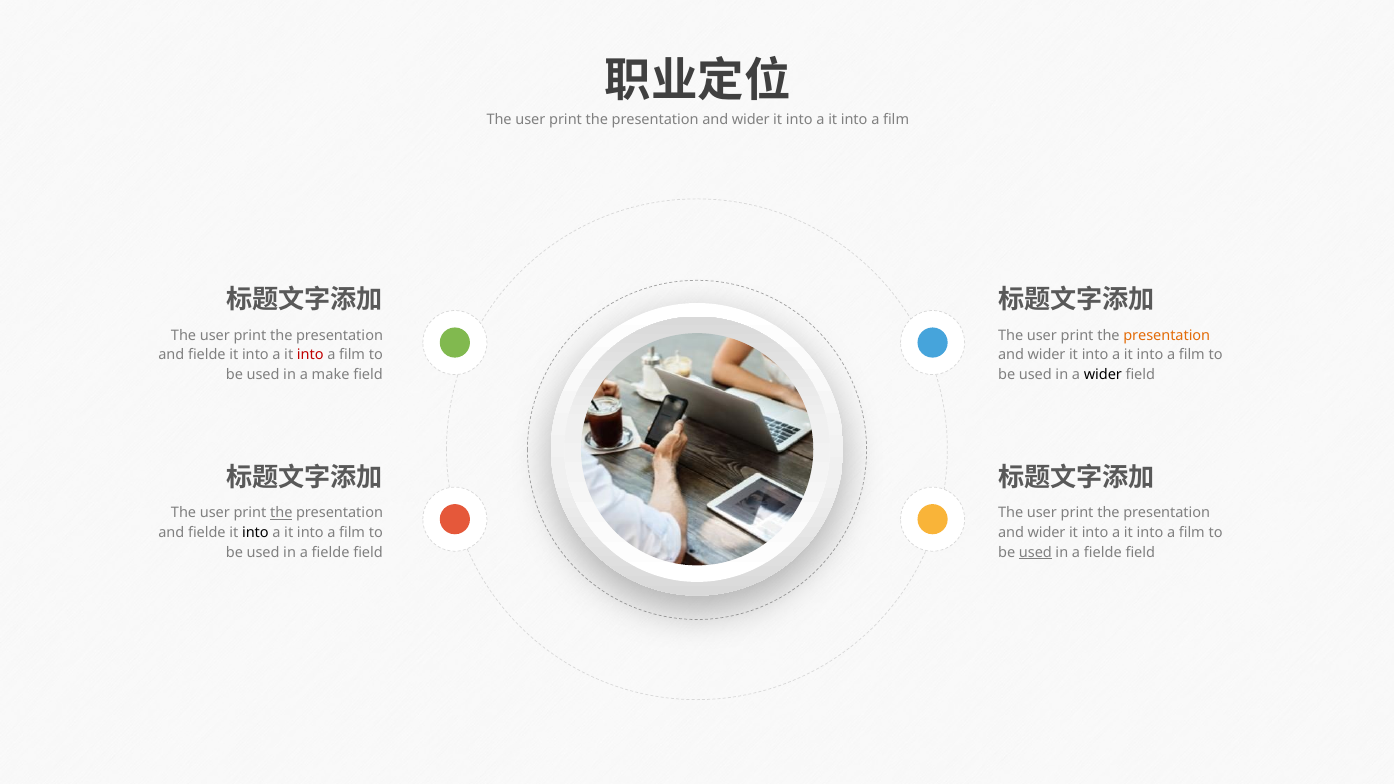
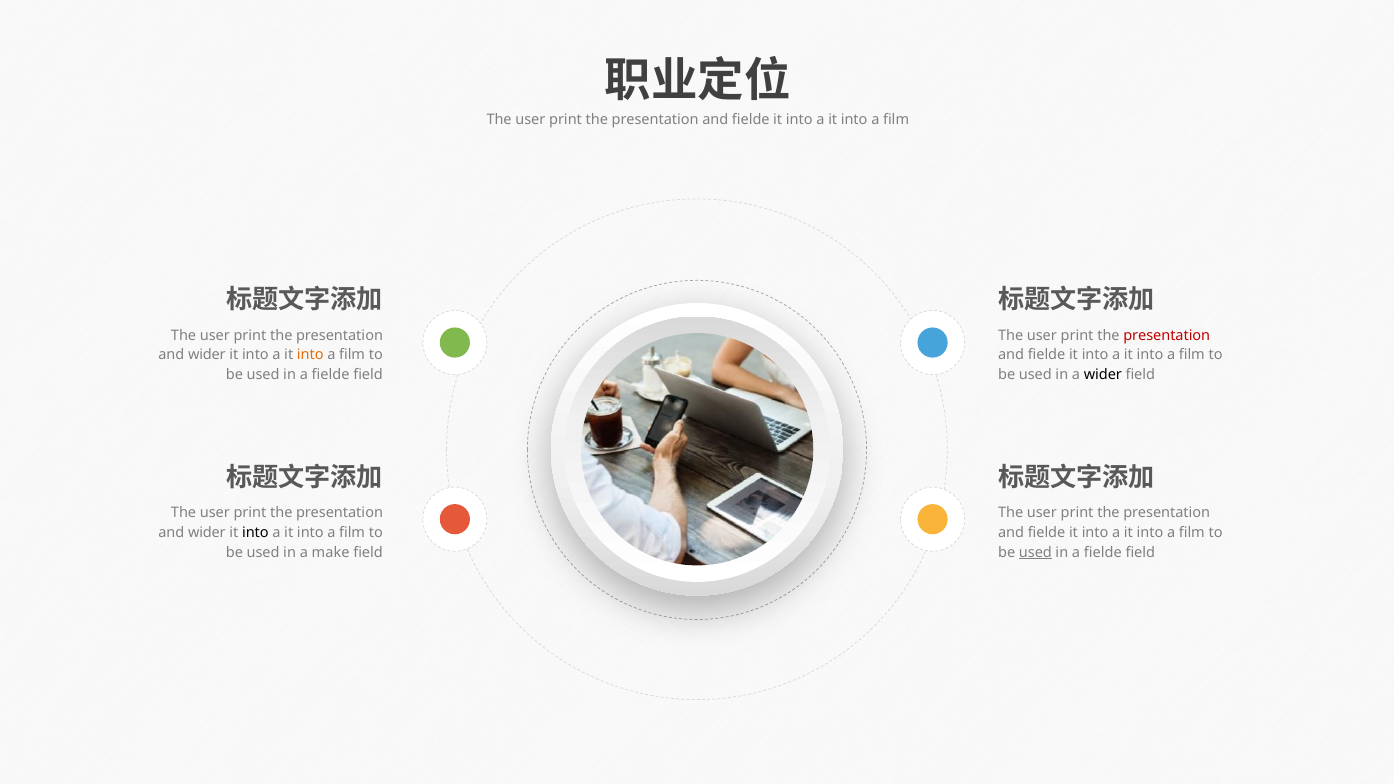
wider at (751, 120): wider -> fielde
presentation at (1167, 335) colour: orange -> red
fielde at (207, 355): fielde -> wider
into at (310, 355) colour: red -> orange
wider at (1047, 355): wider -> fielde
make at (331, 375): make -> fielde
the at (281, 513) underline: present -> none
fielde at (207, 533): fielde -> wider
wider at (1047, 533): wider -> fielde
fielde at (331, 553): fielde -> make
